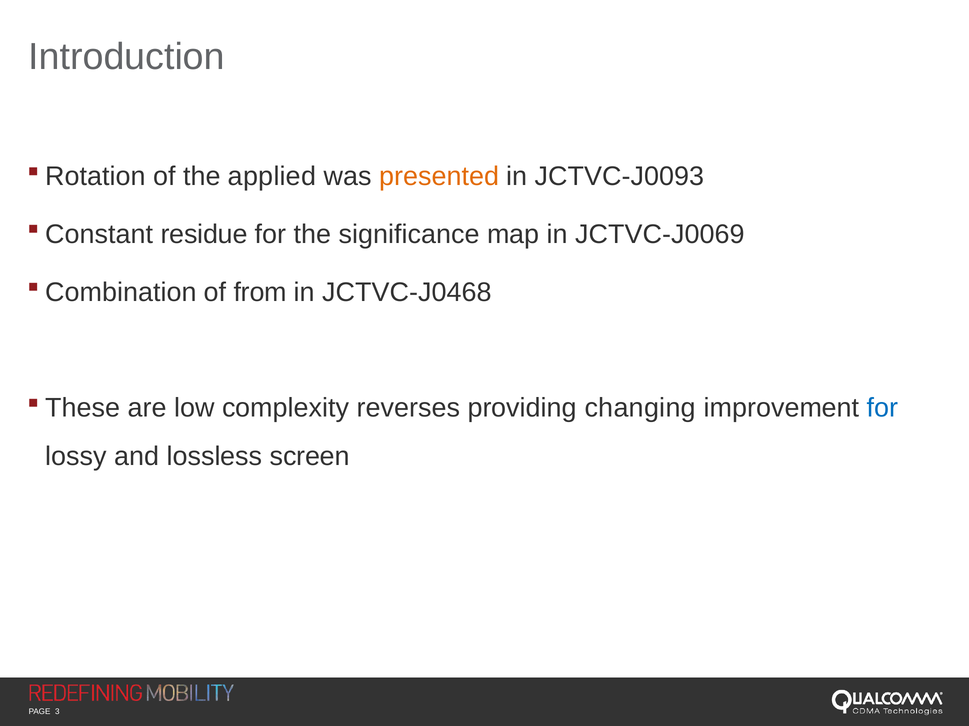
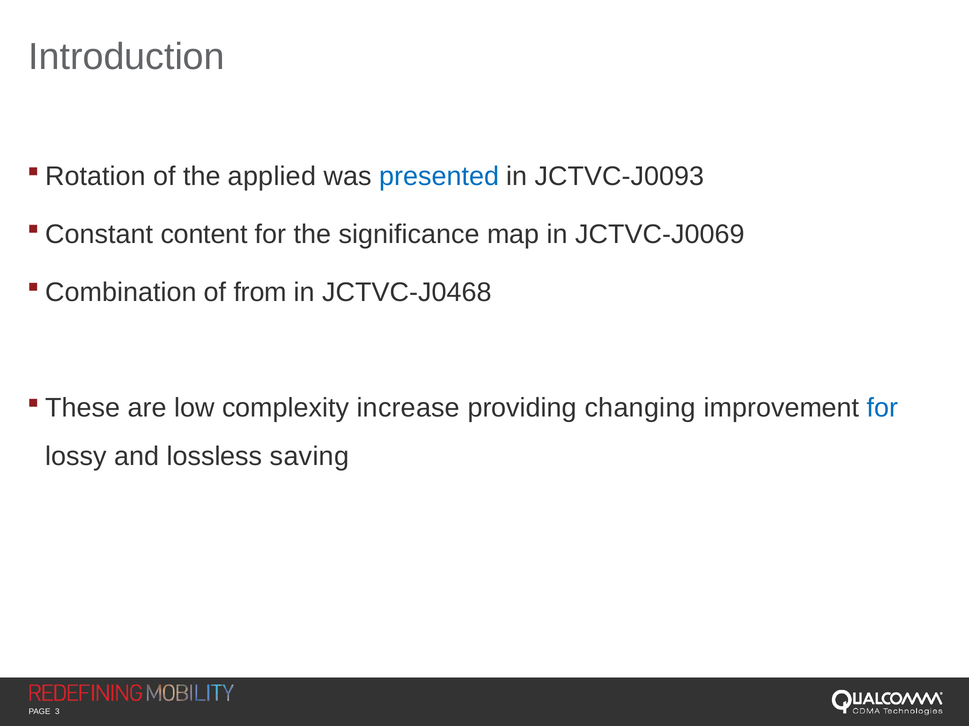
presented colour: orange -> blue
residue: residue -> content
reverses: reverses -> increase
screen: screen -> saving
